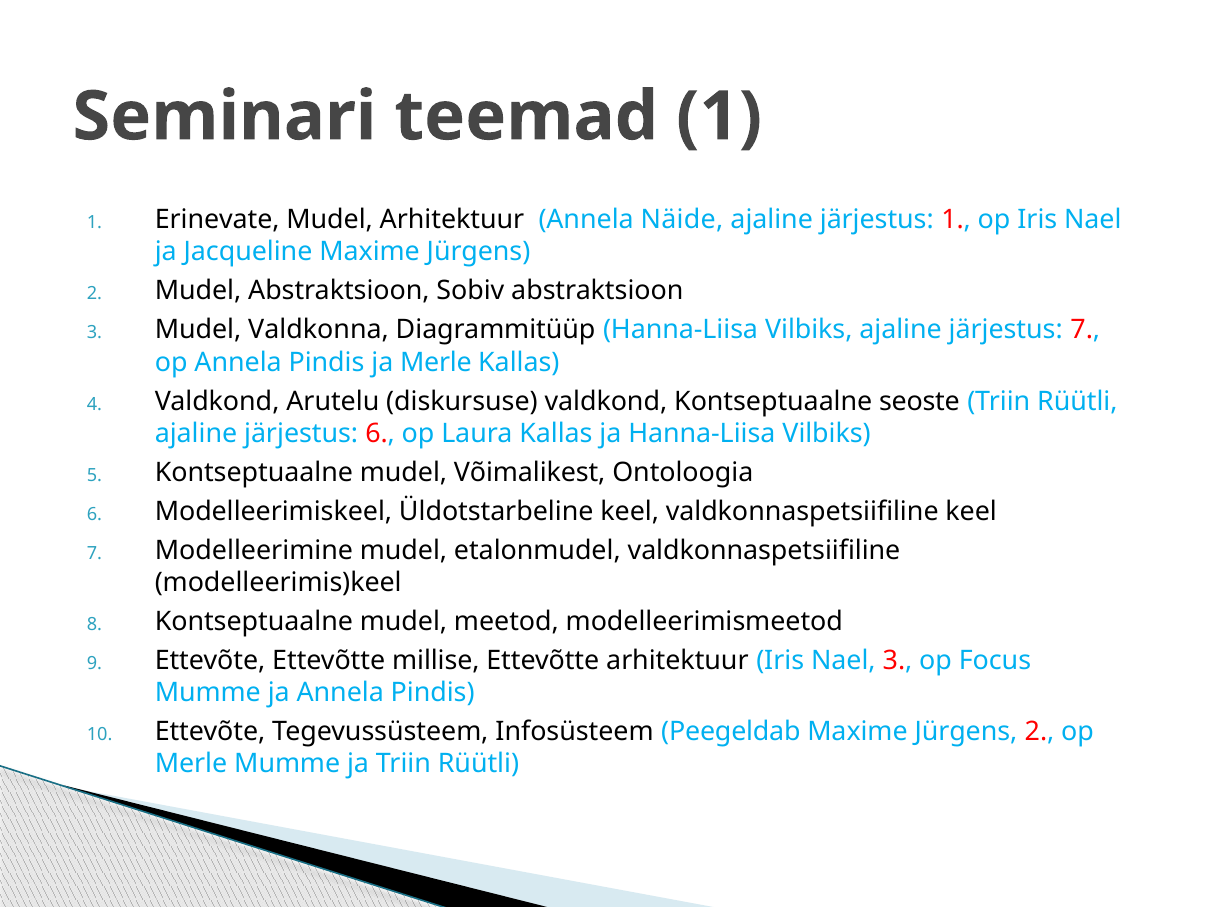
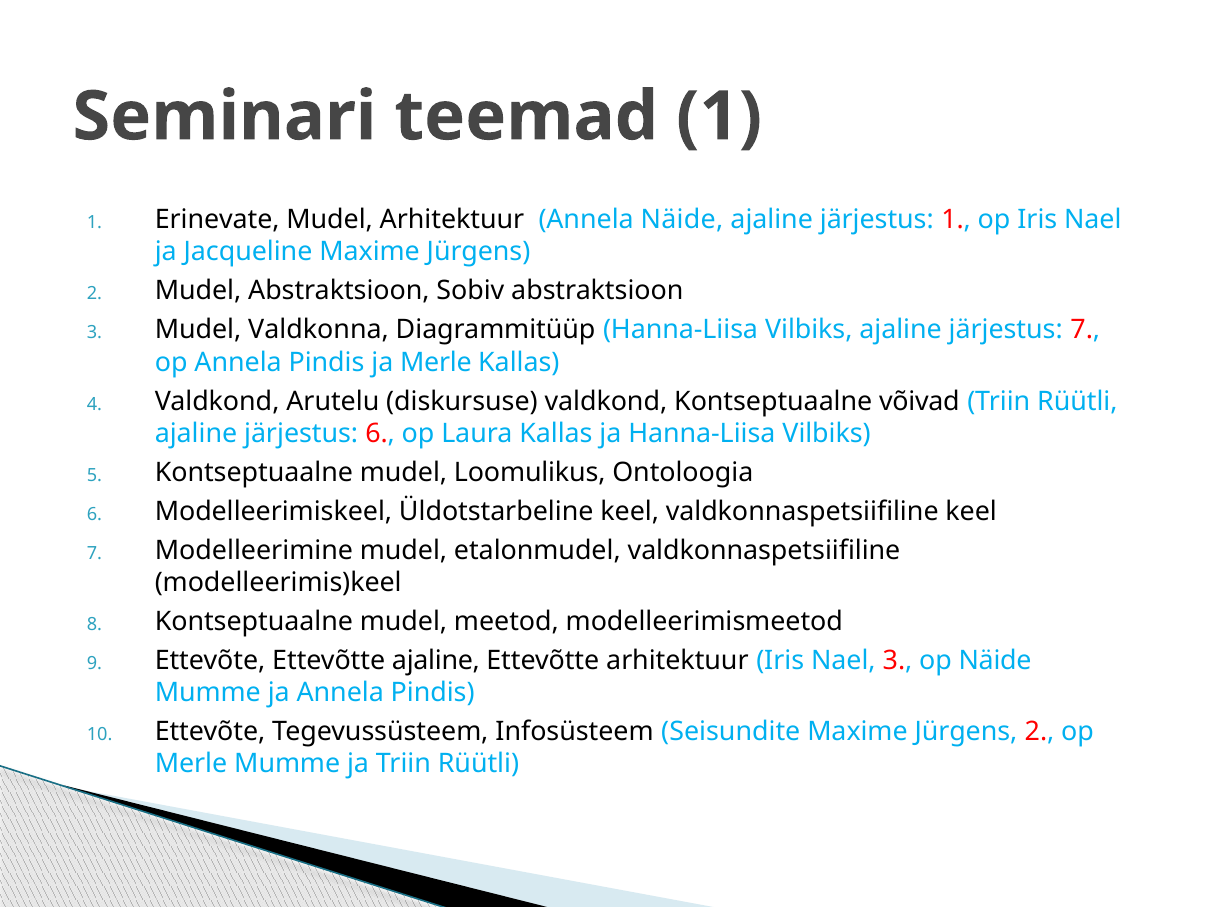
seoste: seoste -> võivad
Võimalikest: Võimalikest -> Loomulikus
Ettevõtte millise: millise -> ajaline
op Focus: Focus -> Näide
Peegeldab: Peegeldab -> Seisundite
